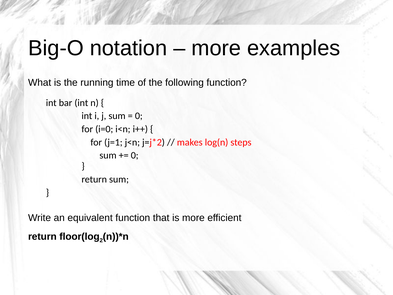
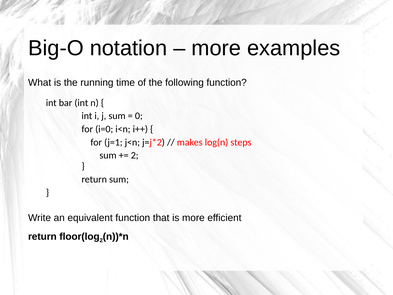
0 at (135, 155): 0 -> 2
